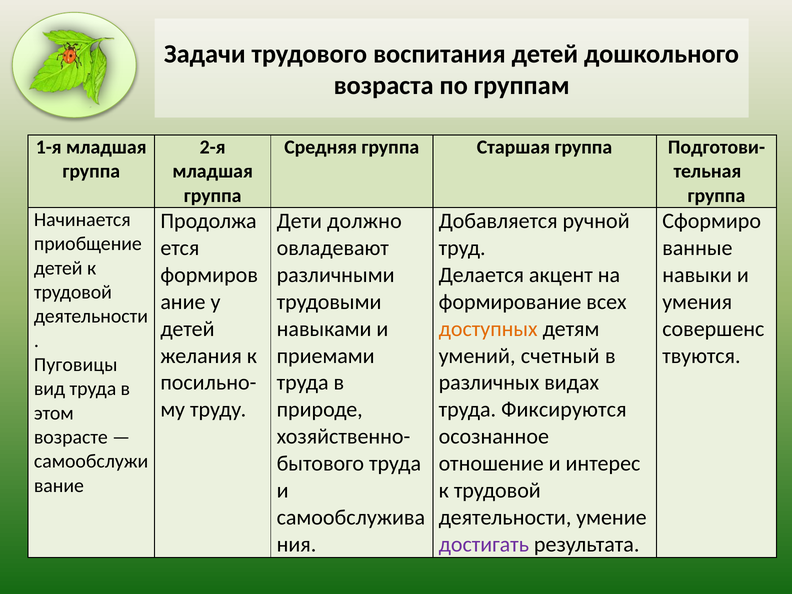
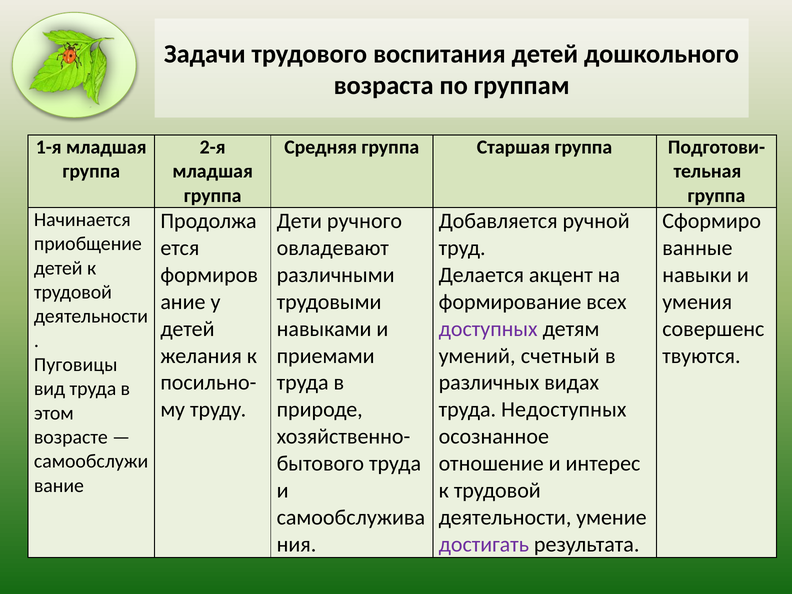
должно: должно -> ручного
доступных colour: orange -> purple
Фиксируются: Фиксируются -> Недоступных
